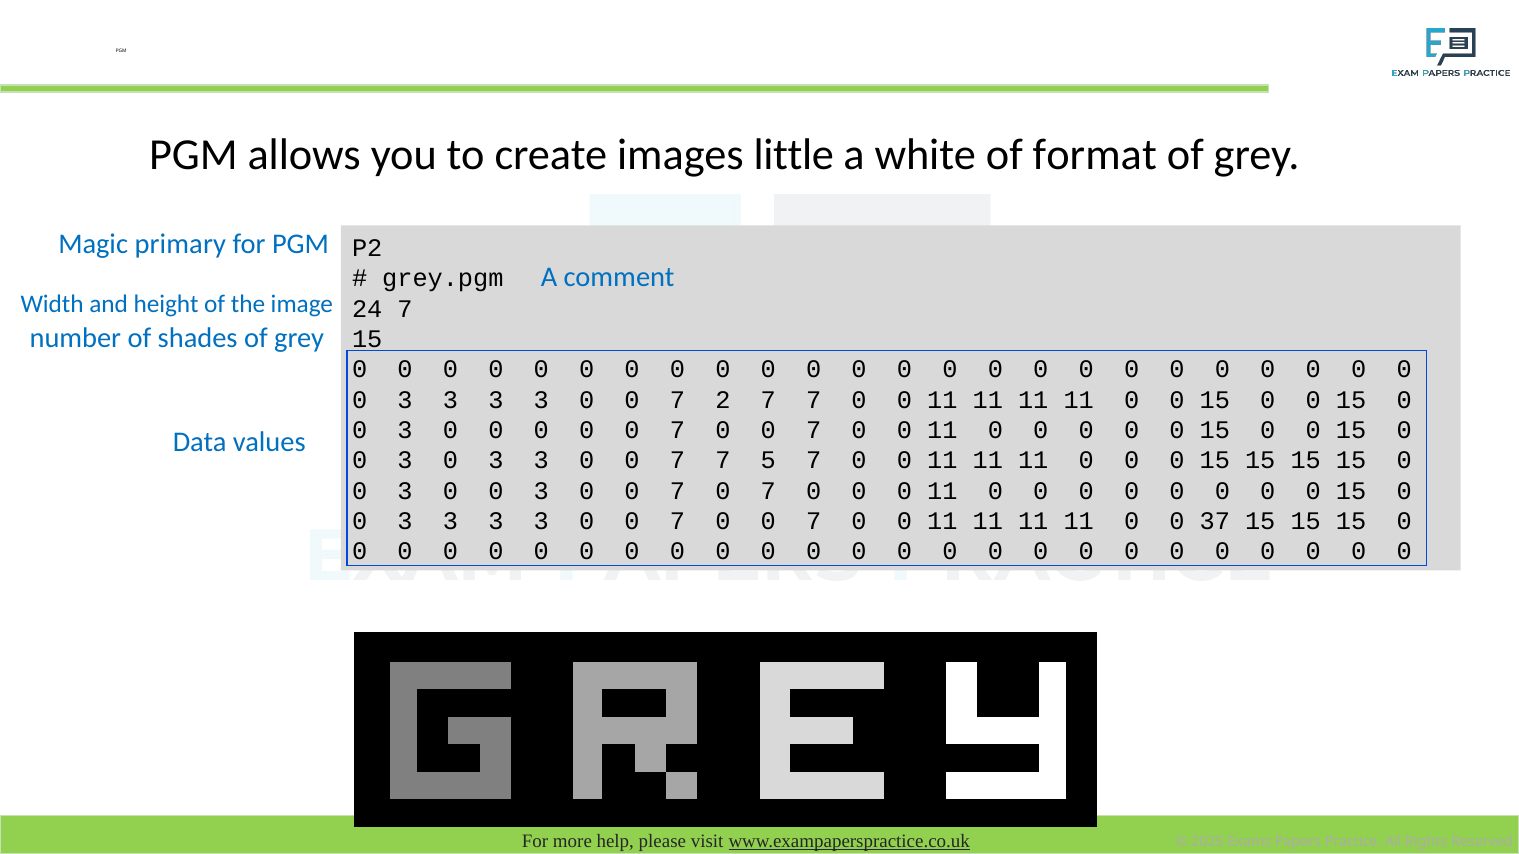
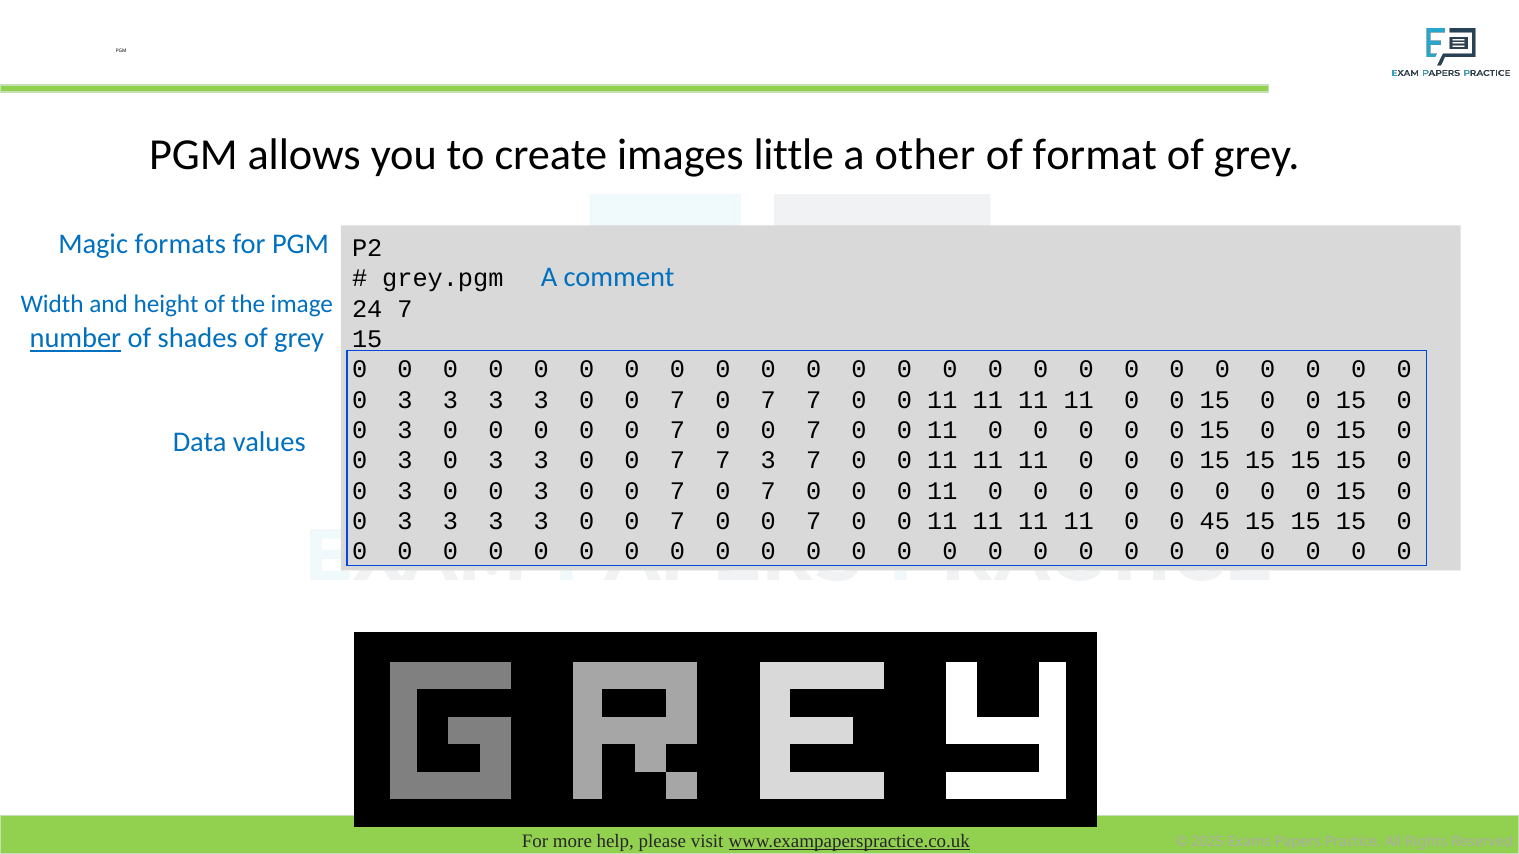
white: white -> other
primary: primary -> formats
number underline: none -> present
2 at (723, 400): 2 -> 0
7 5: 5 -> 3
37: 37 -> 45
